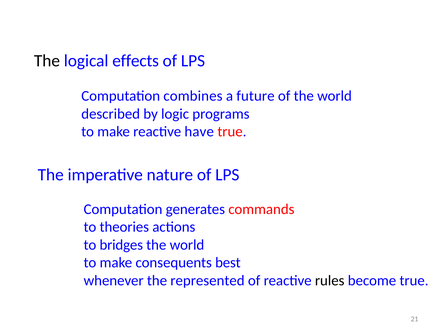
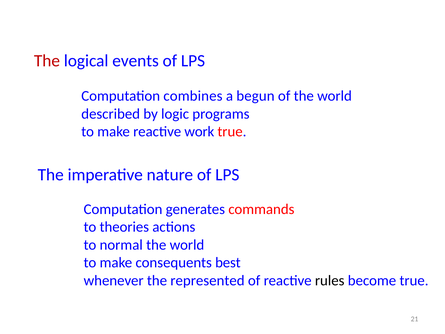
The at (47, 61) colour: black -> red
effects: effects -> events
future: future -> begun
have: have -> work
bridges: bridges -> normal
